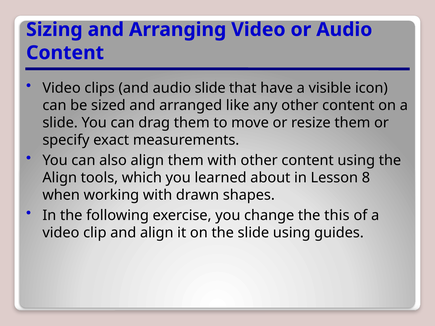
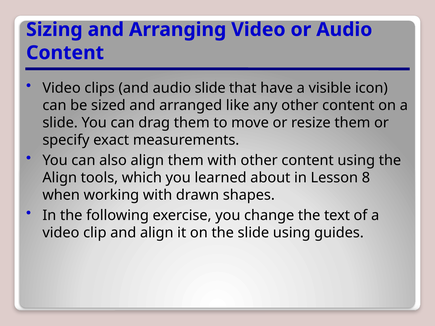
this: this -> text
